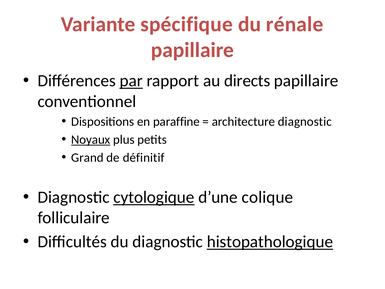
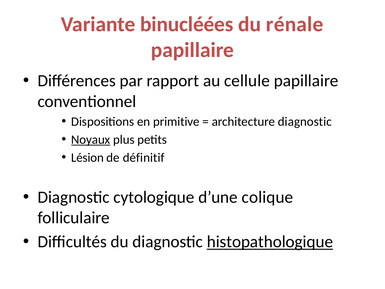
spécifique: spécifique -> binucléées
par underline: present -> none
directs: directs -> cellule
paraffine: paraffine -> primitive
Grand: Grand -> Lésion
cytologique underline: present -> none
